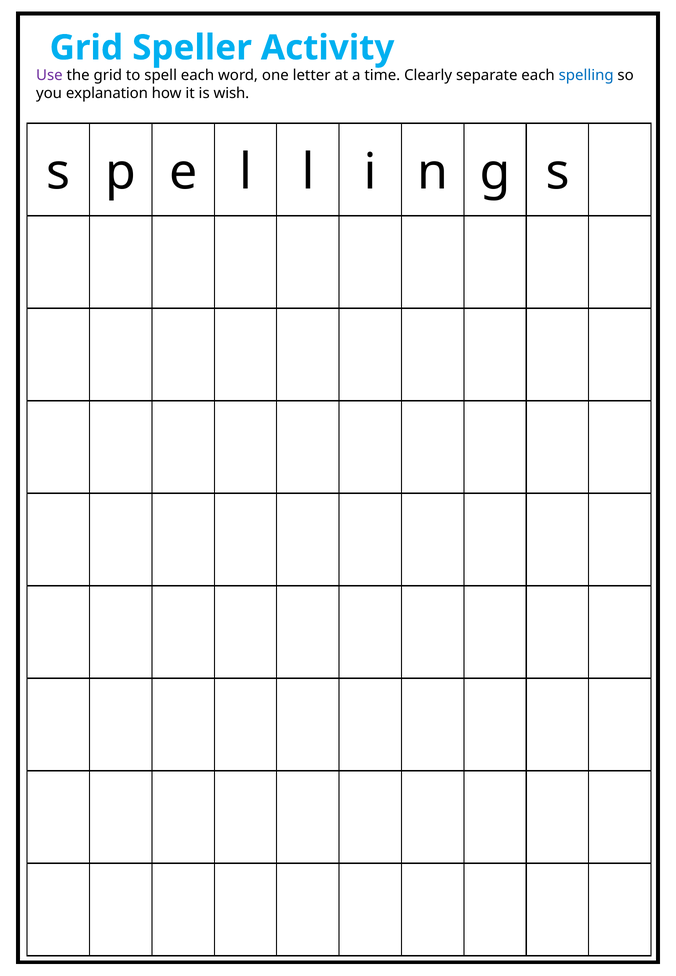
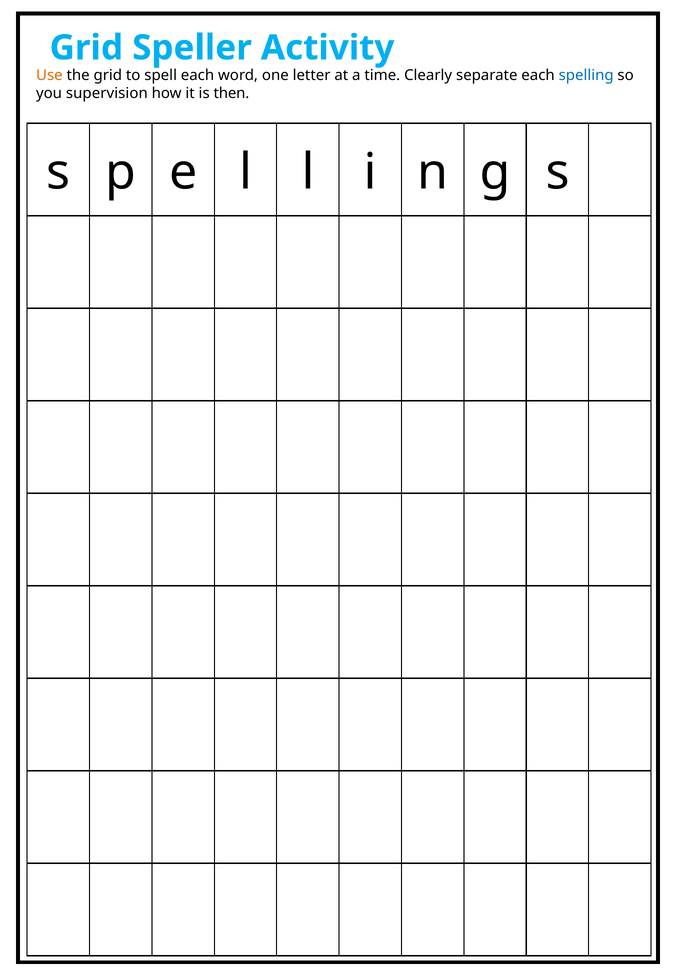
Use colour: purple -> orange
explanation: explanation -> supervision
wish: wish -> then
